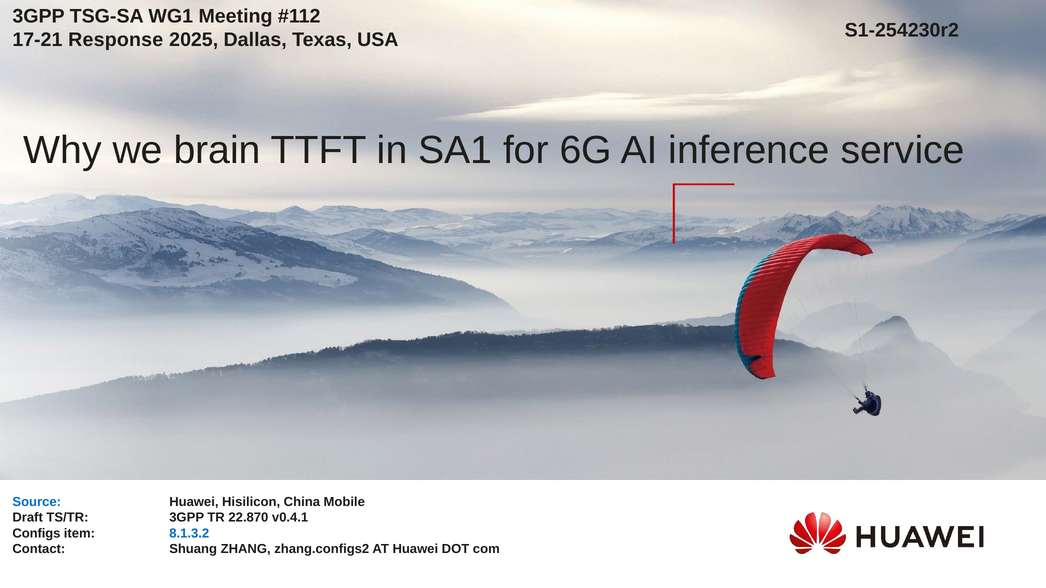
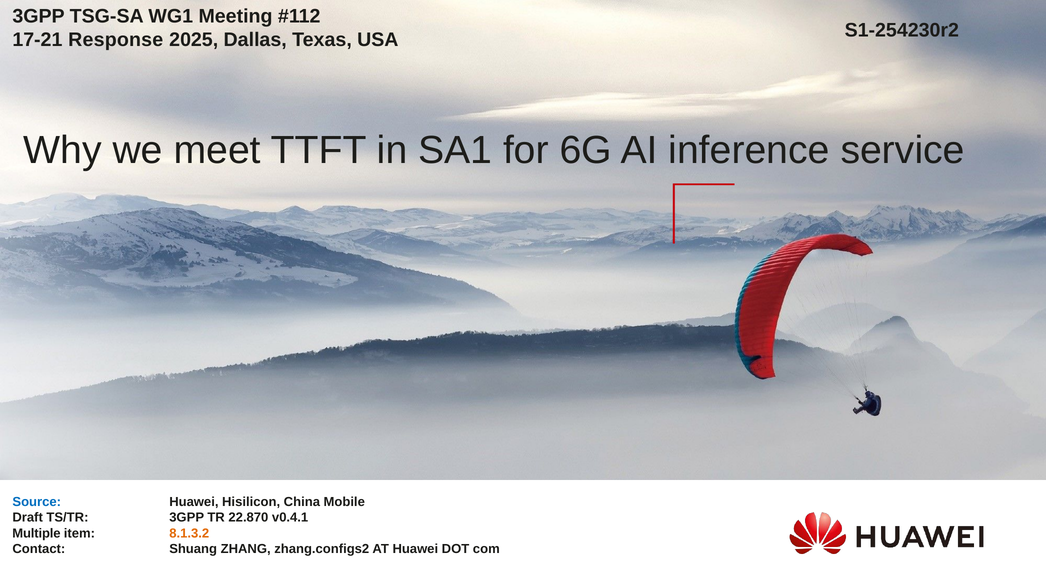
brain: brain -> meet
Configs: Configs -> Multiple
8.1.3.2 colour: blue -> orange
